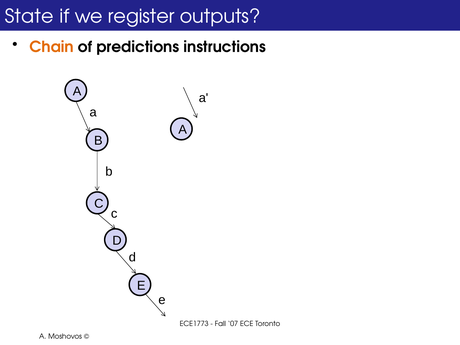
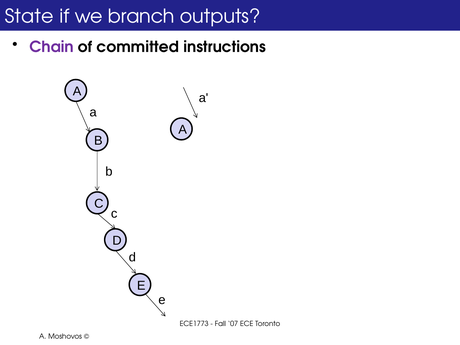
register: register -> branch
Chain colour: orange -> purple
predictions: predictions -> committed
